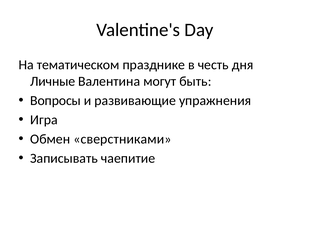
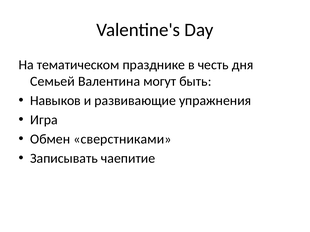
Личные: Личные -> Семьей
Вопросы: Вопросы -> Навыков
